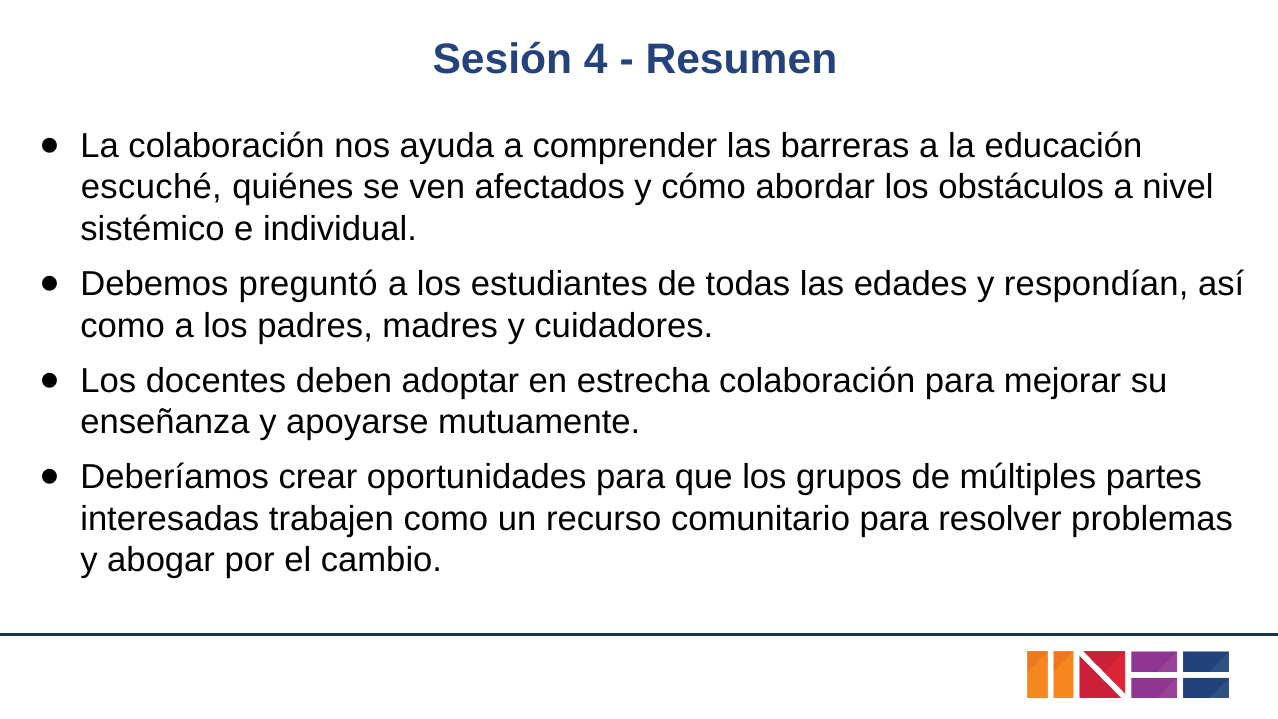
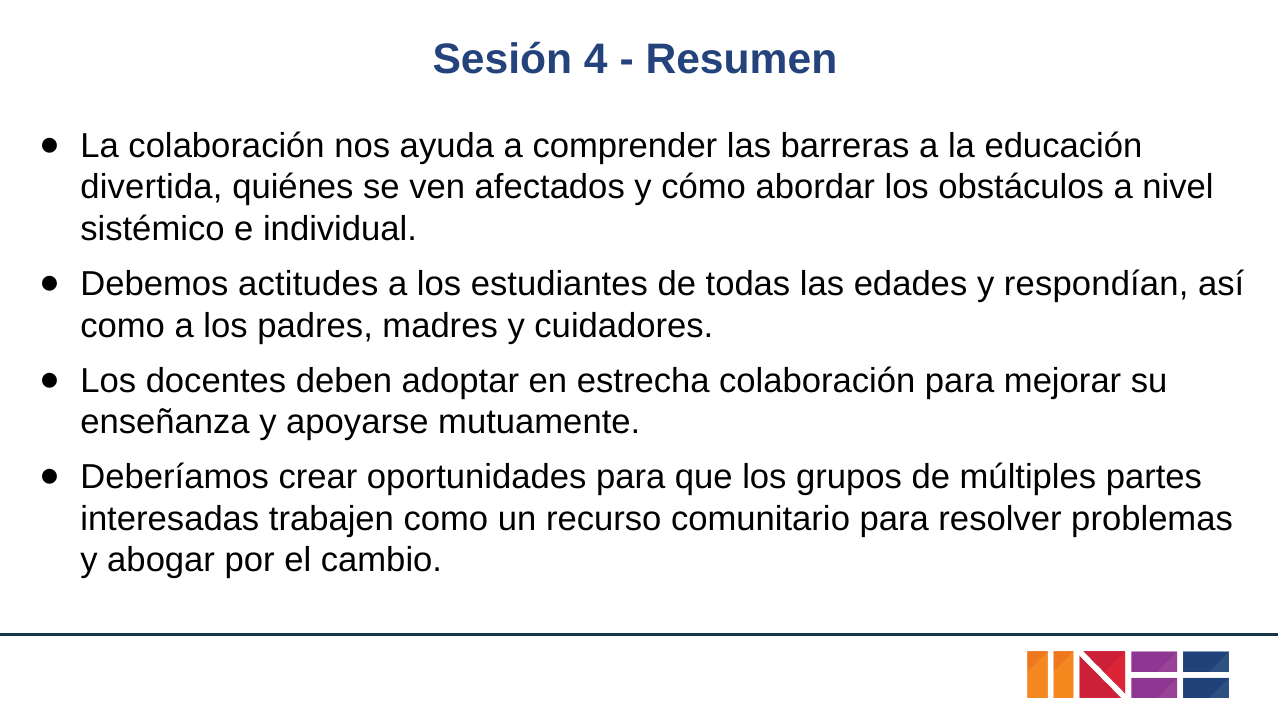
escuché: escuché -> divertida
preguntó: preguntó -> actitudes
